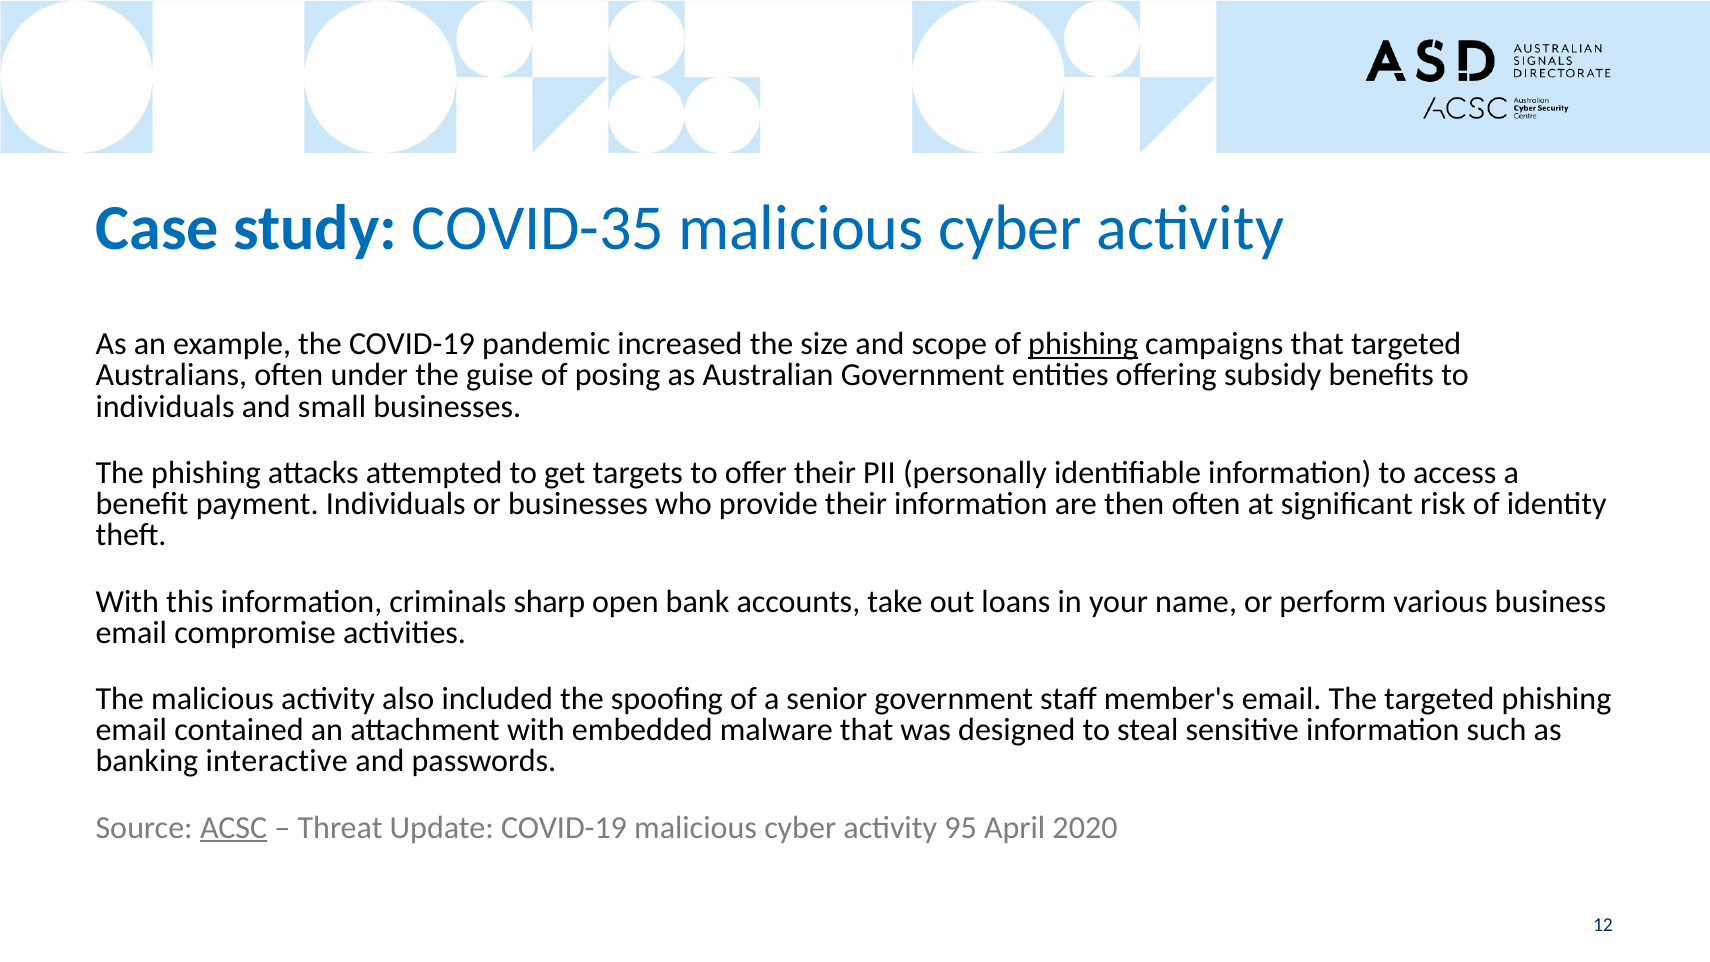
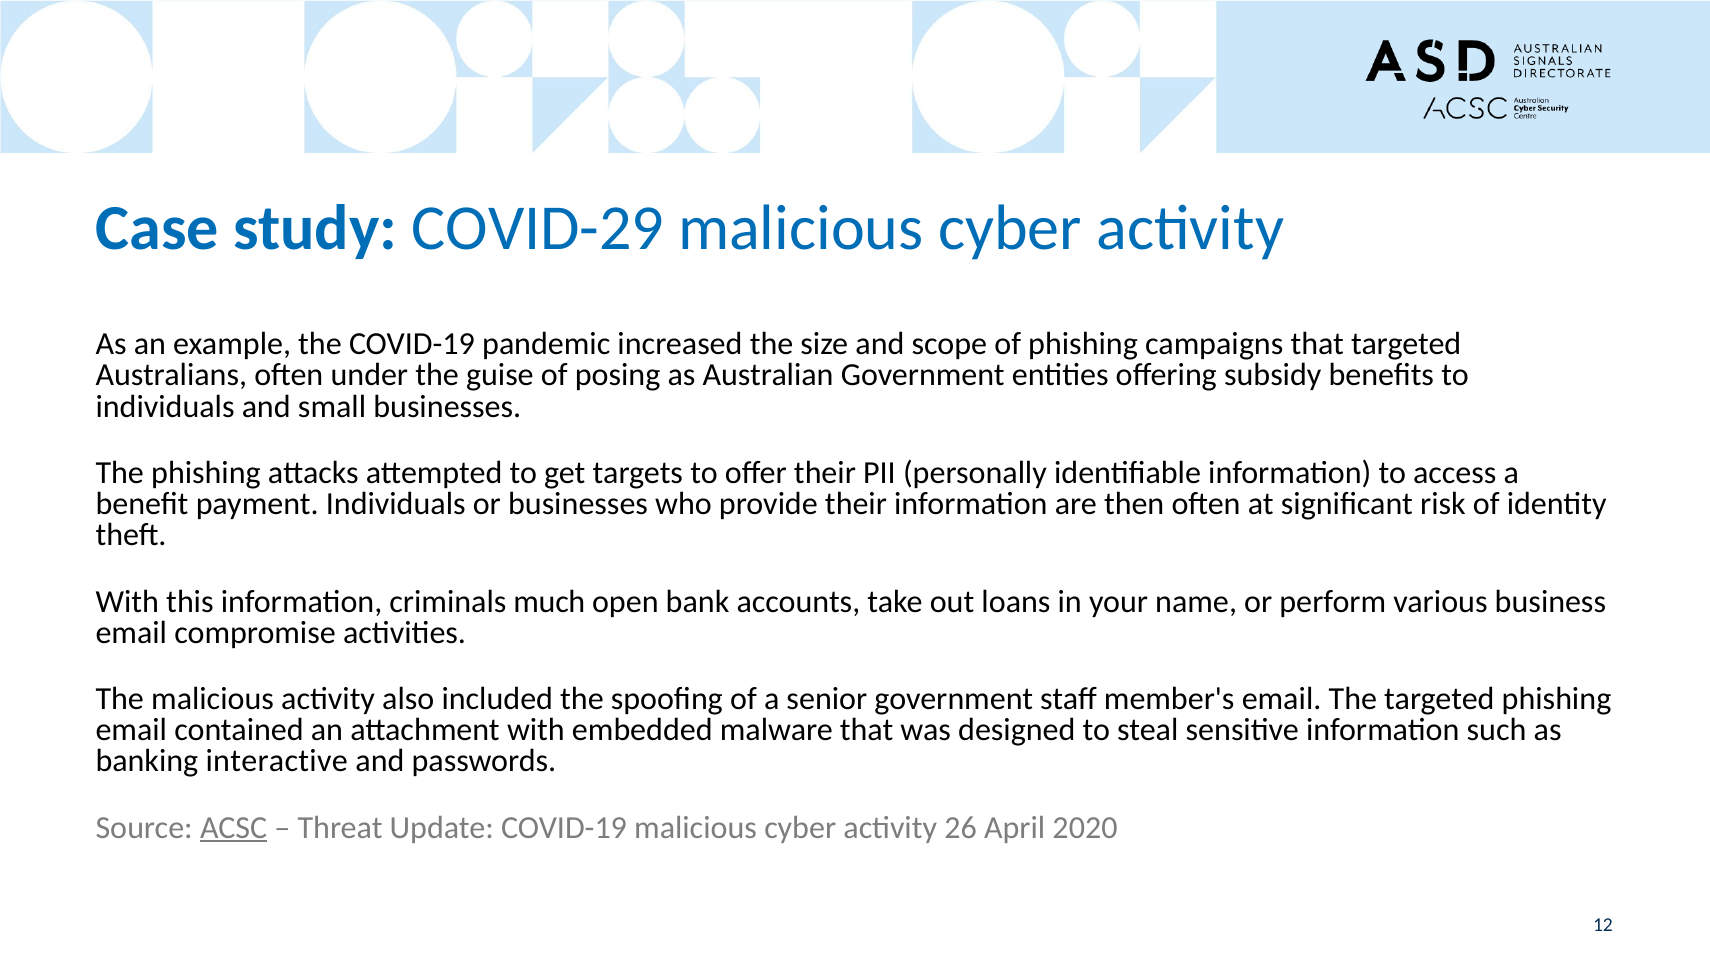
COVID-35: COVID-35 -> COVID-29
phishing at (1083, 344) underline: present -> none
sharp: sharp -> much
95: 95 -> 26
